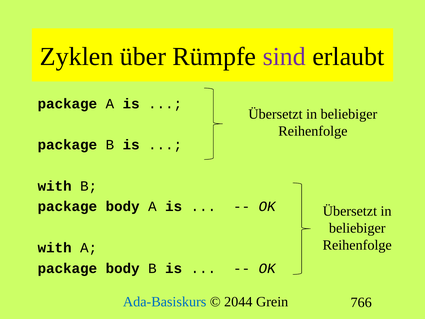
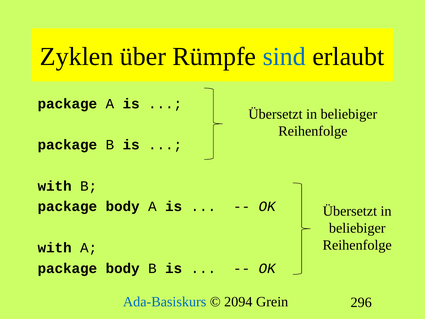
sind colour: purple -> blue
2044: 2044 -> 2094
766: 766 -> 296
